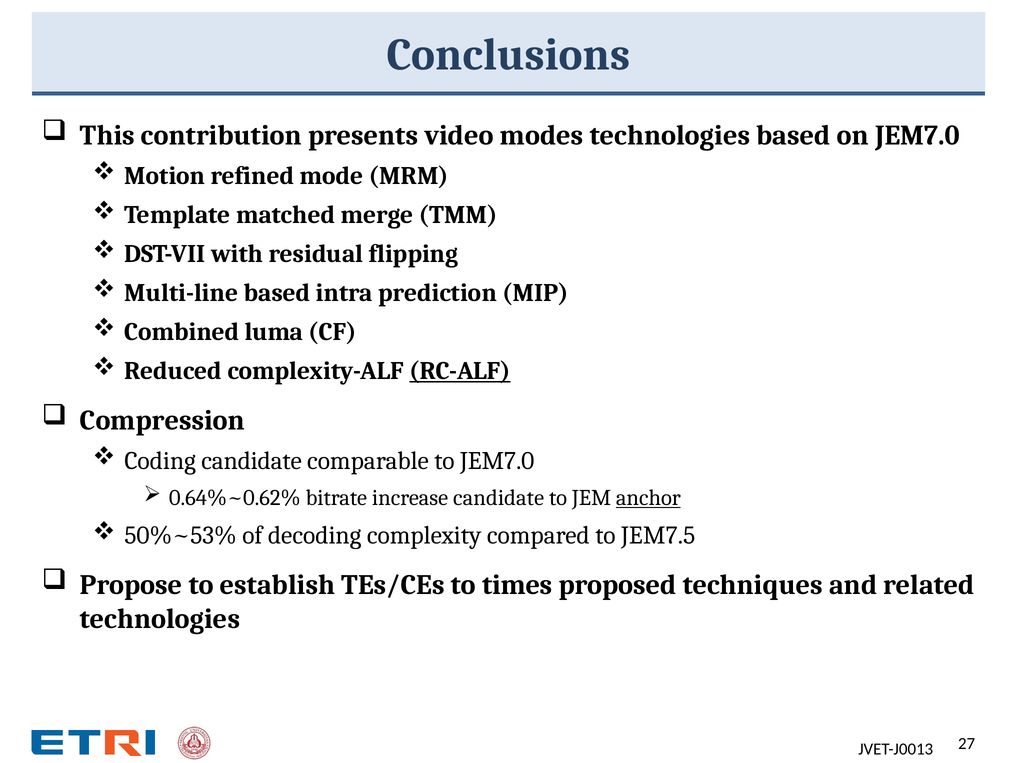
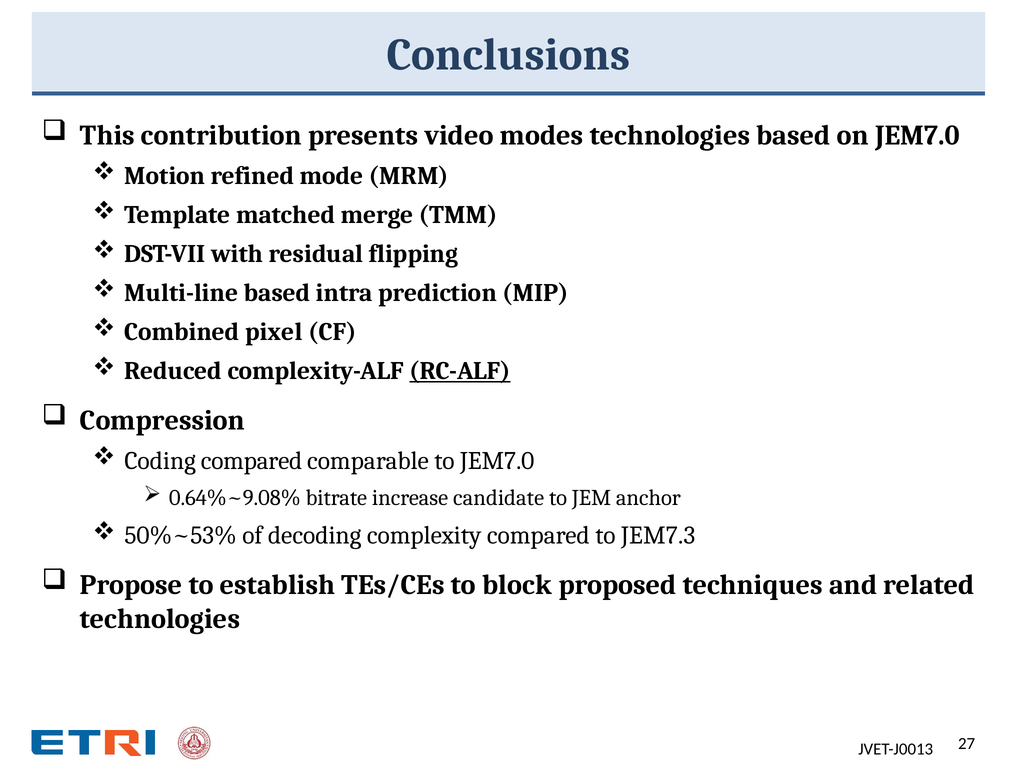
luma: luma -> pixel
Coding candidate: candidate -> compared
0.64%~0.62%: 0.64%~0.62% -> 0.64%~9.08%
anchor underline: present -> none
JEM7.5: JEM7.5 -> JEM7.3
times: times -> block
